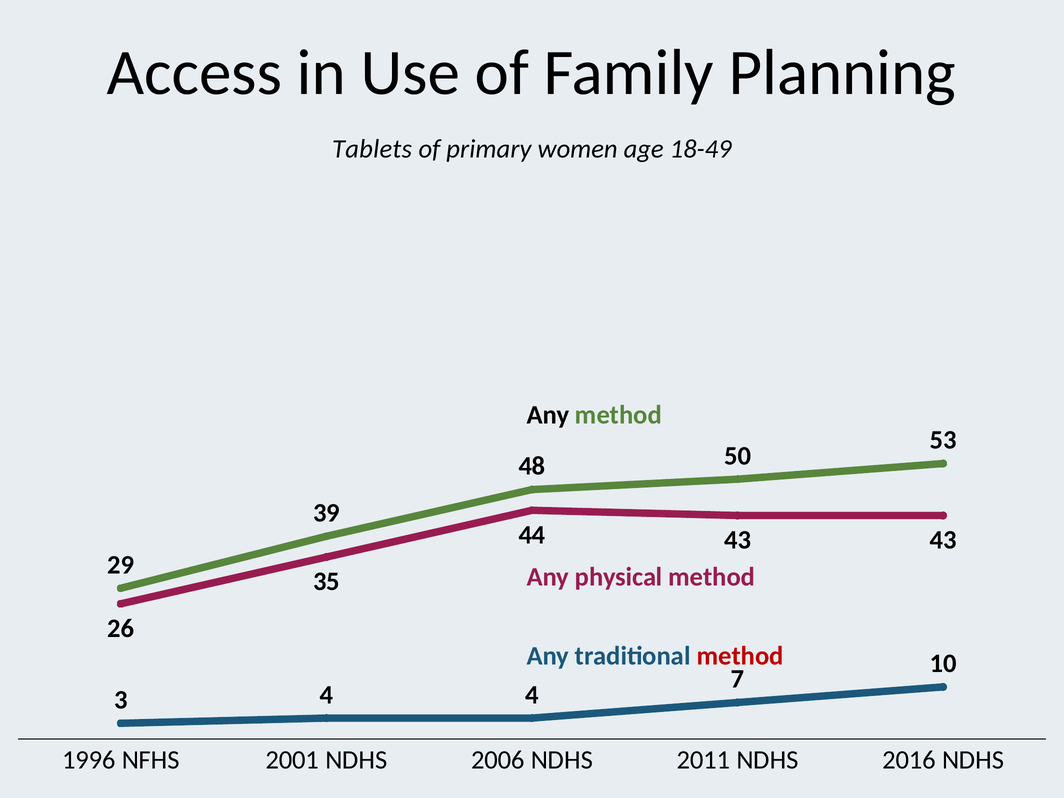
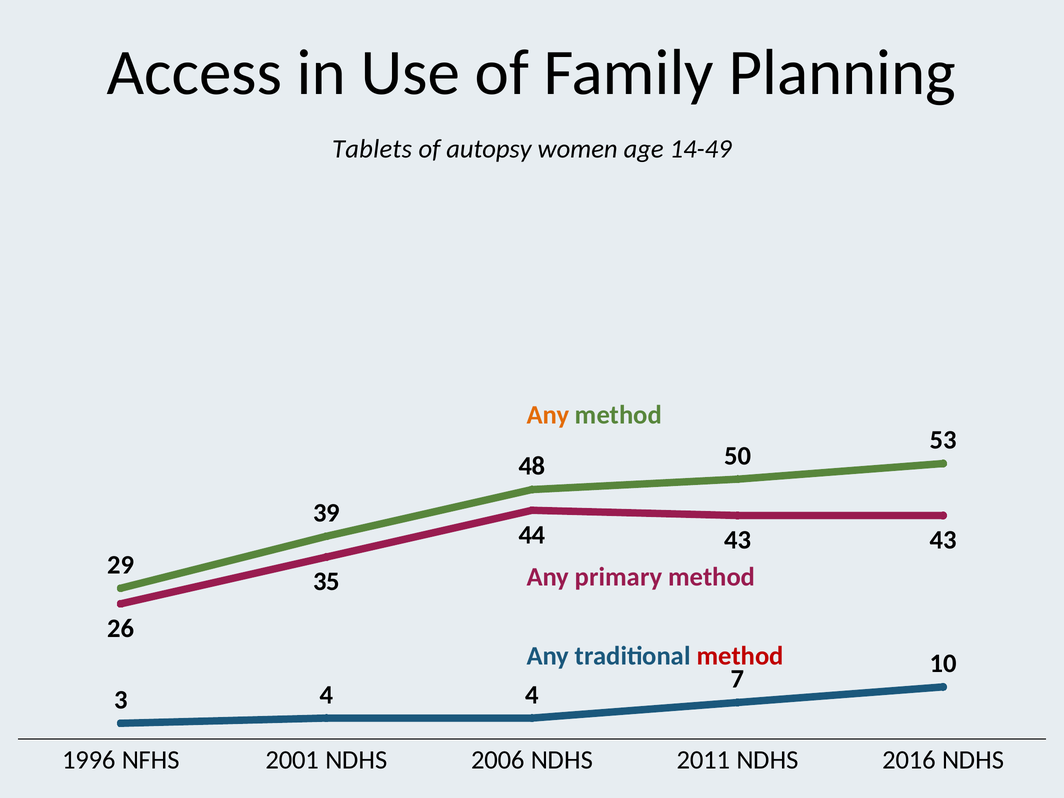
primary: primary -> autopsy
18-49: 18-49 -> 14-49
Any at (548, 415) colour: black -> orange
physical: physical -> primary
